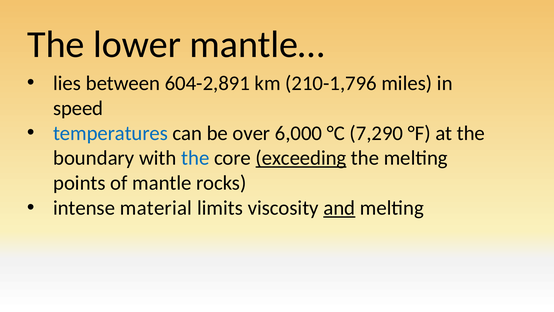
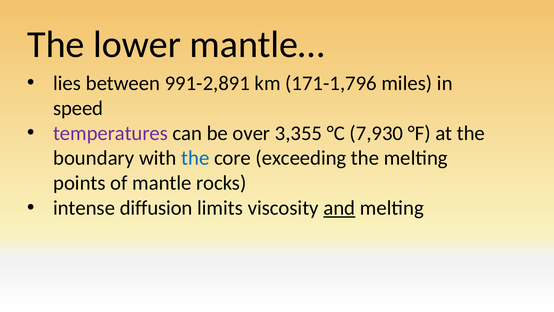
604-2,891: 604-2,891 -> 991-2,891
210-1,796: 210-1,796 -> 171-1,796
temperatures colour: blue -> purple
6,000: 6,000 -> 3,355
7,290: 7,290 -> 7,930
exceeding underline: present -> none
material: material -> diffusion
